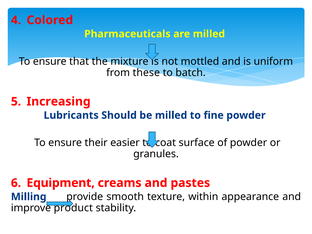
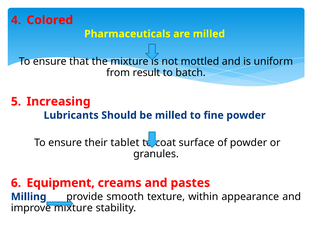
these: these -> result
easier: easier -> tablet
improve product: product -> mixture
